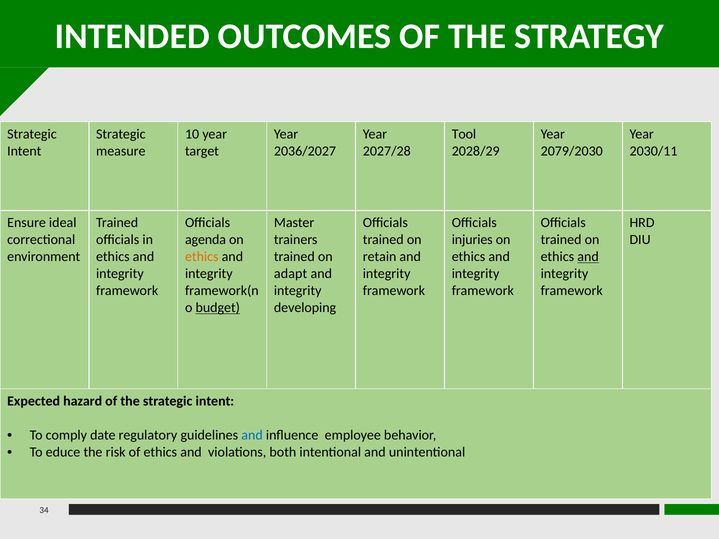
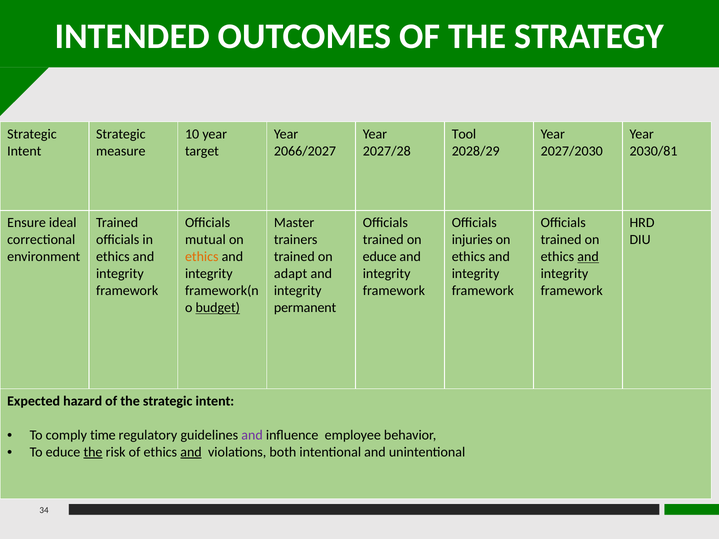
2036/2027: 2036/2027 -> 2066/2027
2079/2030: 2079/2030 -> 2027/2030
2030/11: 2030/11 -> 2030/81
agenda: agenda -> mutual
retain at (380, 257): retain -> educe
developing: developing -> permanent
date: date -> time
and at (252, 435) colour: blue -> purple
the at (93, 452) underline: none -> present
and at (191, 452) underline: none -> present
